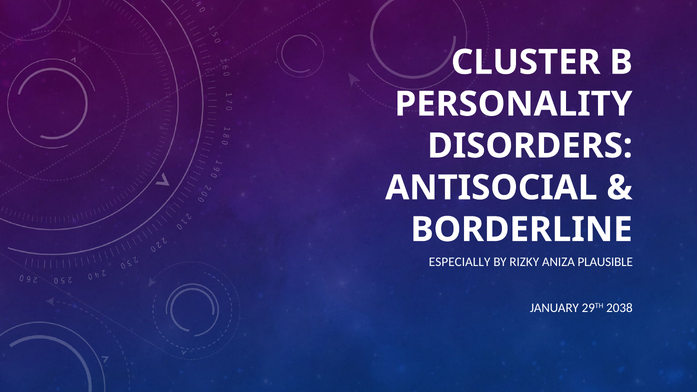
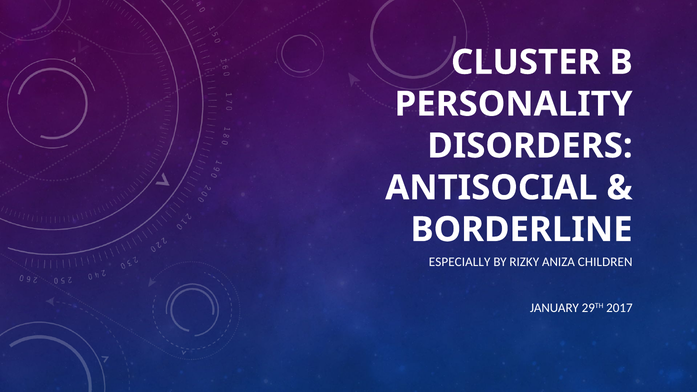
PLAUSIBLE: PLAUSIBLE -> CHILDREN
2038: 2038 -> 2017
